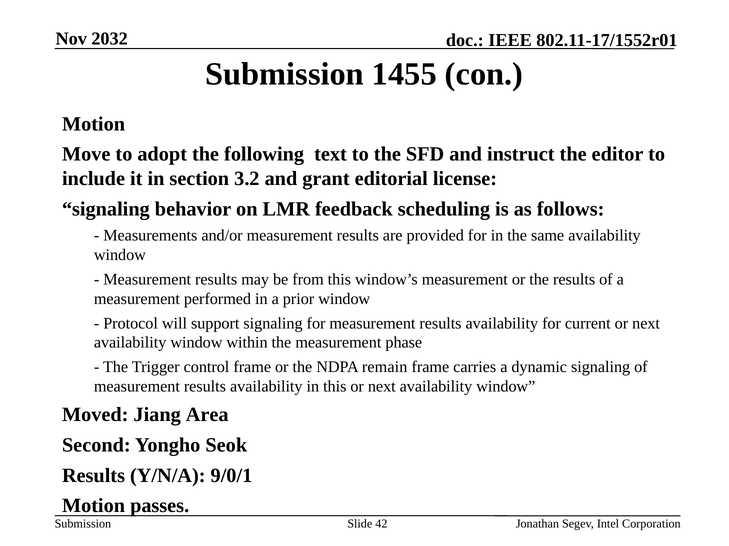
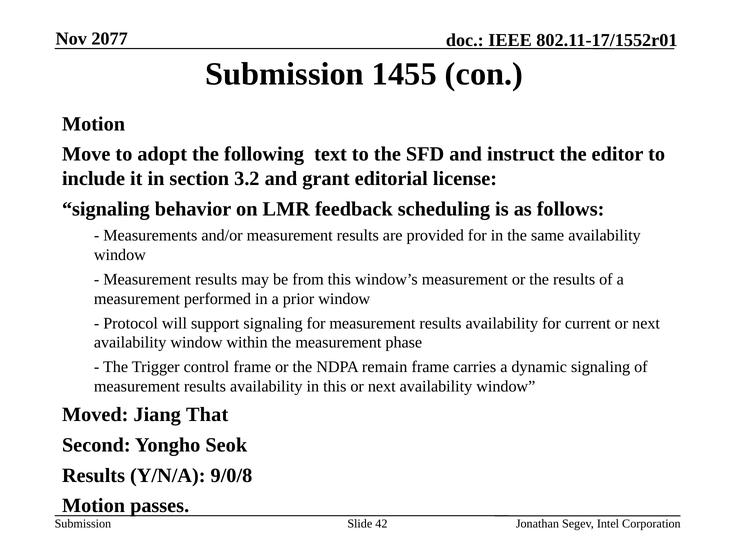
2032: 2032 -> 2077
Area: Area -> That
9/0/1: 9/0/1 -> 9/0/8
